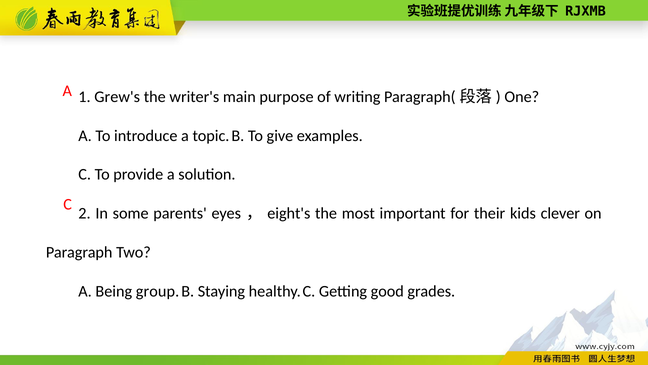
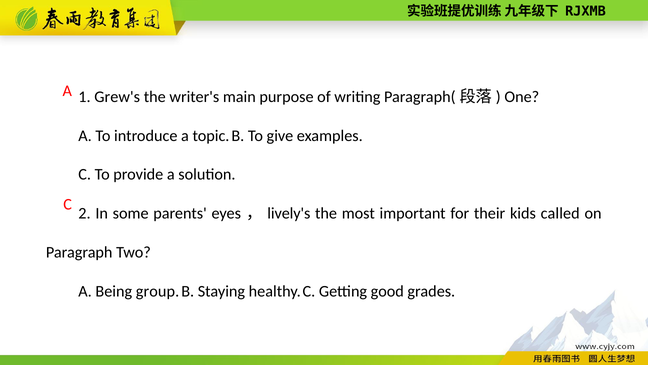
eight's: eight's -> lively's
clever: clever -> called
